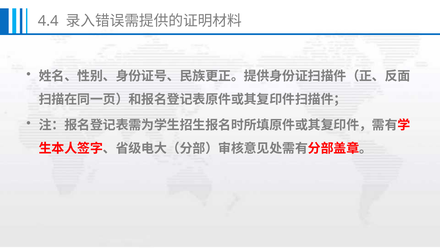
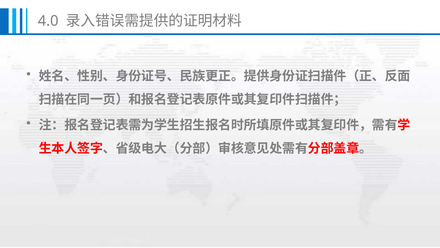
4.4: 4.4 -> 4.0
